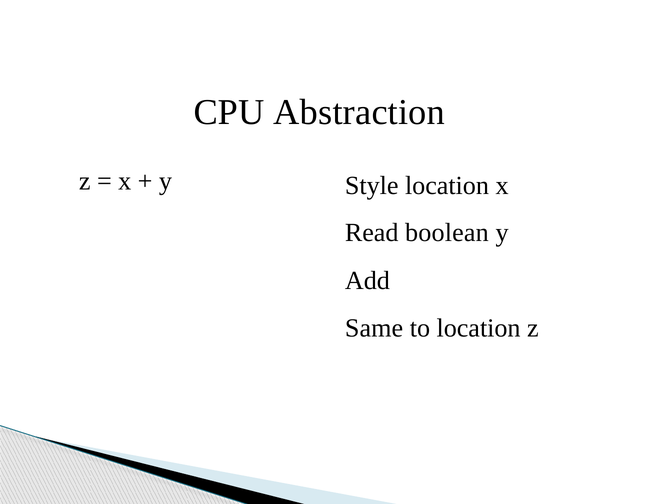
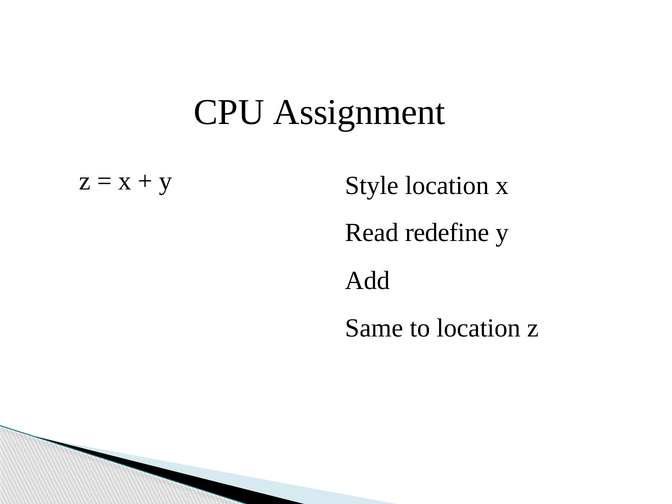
Abstraction: Abstraction -> Assignment
boolean: boolean -> redefine
